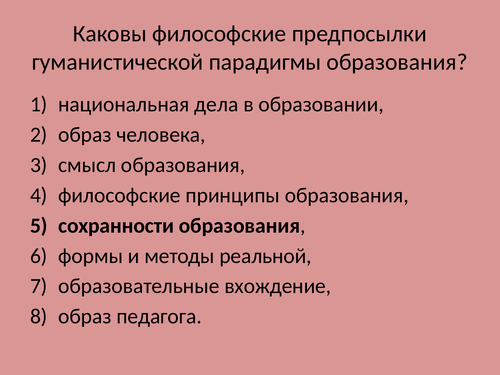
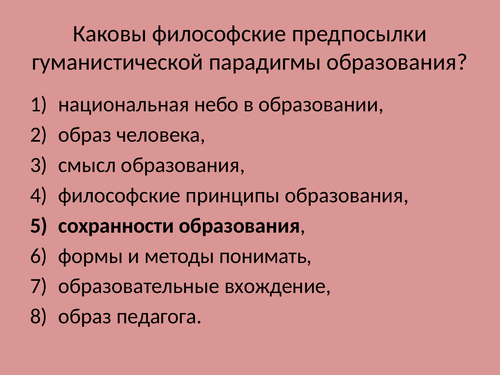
дела: дела -> небо
реальной: реальной -> понимать
